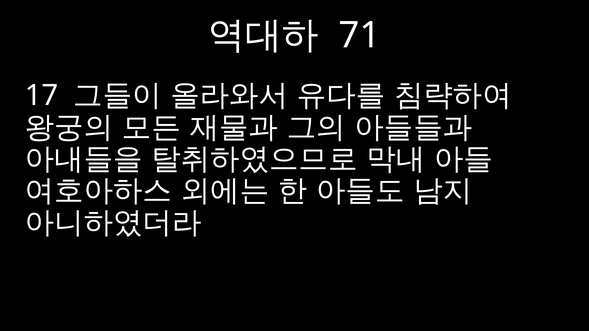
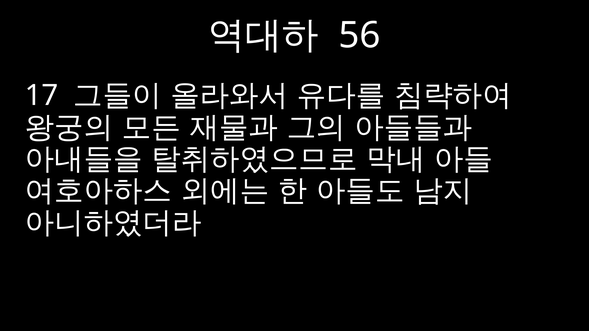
71: 71 -> 56
